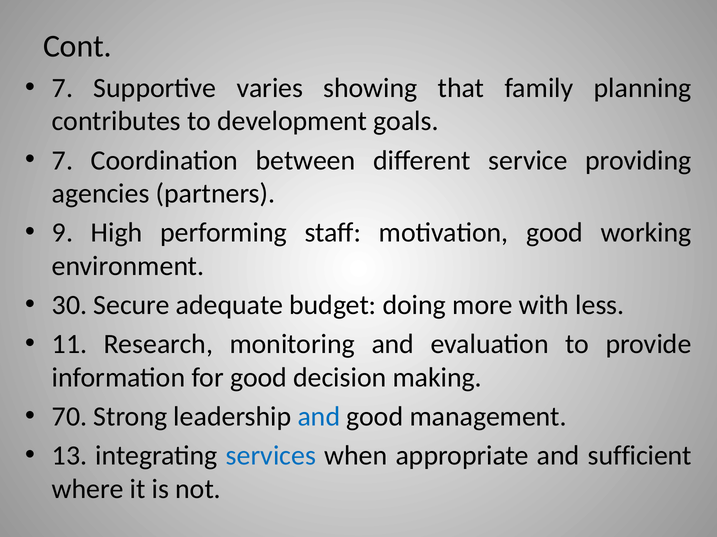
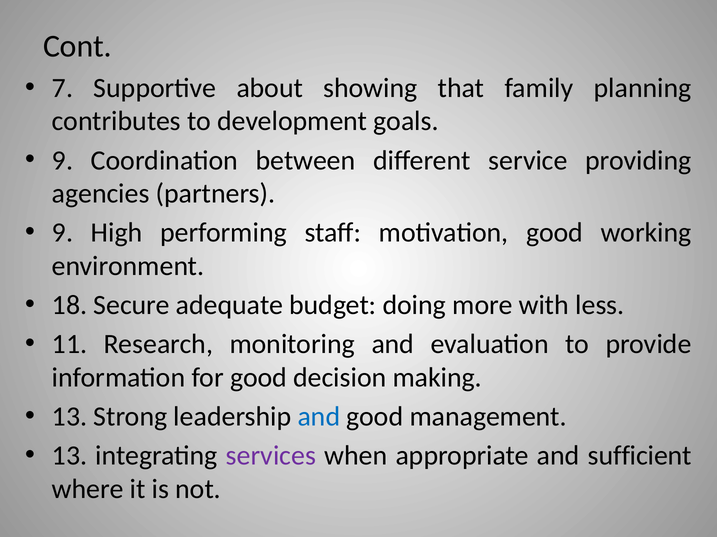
varies: varies -> about
7 at (63, 161): 7 -> 9
30: 30 -> 18
70 at (70, 417): 70 -> 13
services colour: blue -> purple
